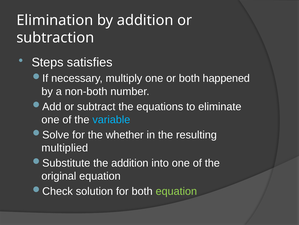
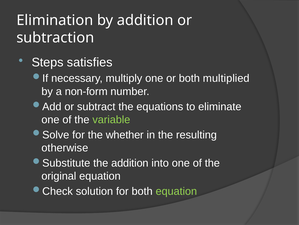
happened: happened -> multiplied
non-both: non-both -> non-form
variable colour: light blue -> light green
multiplied: multiplied -> otherwise
